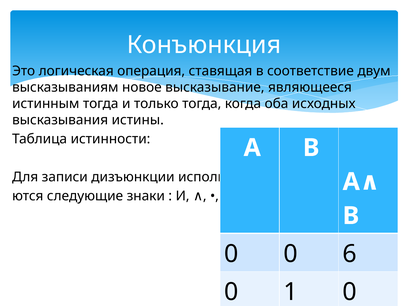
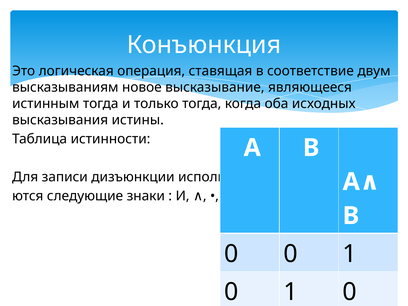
6 at (350, 254): 6 -> 1
